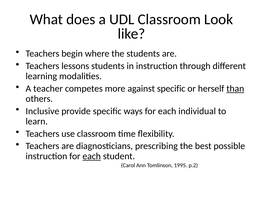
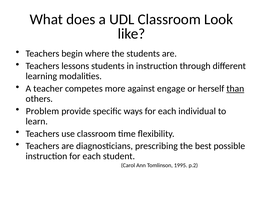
against specific: specific -> engage
Inclusive: Inclusive -> Problem
each at (92, 156) underline: present -> none
